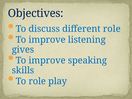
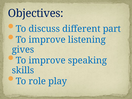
different role: role -> part
